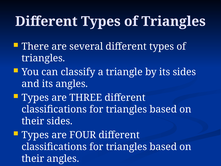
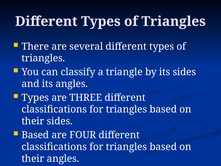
Types at (35, 135): Types -> Based
